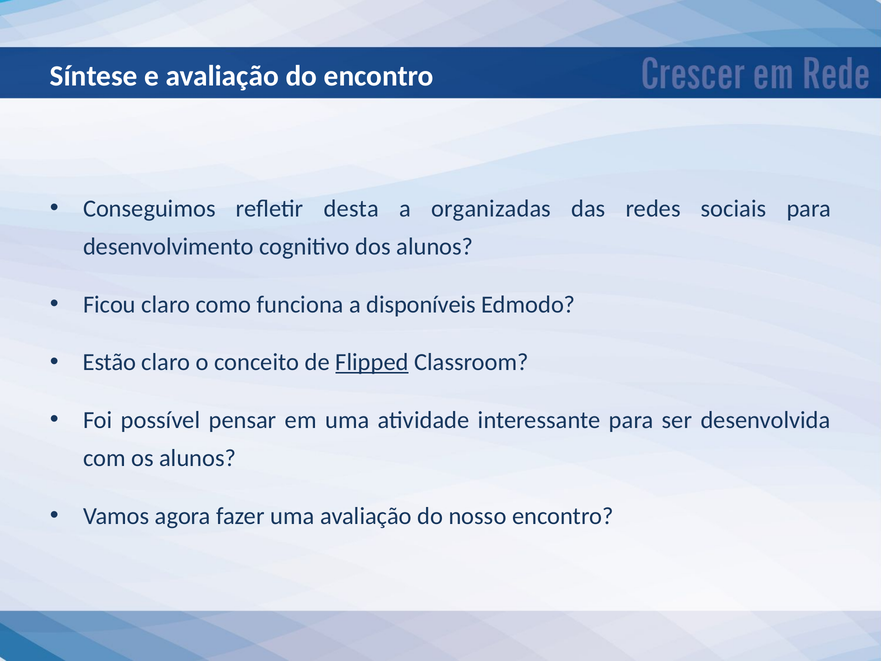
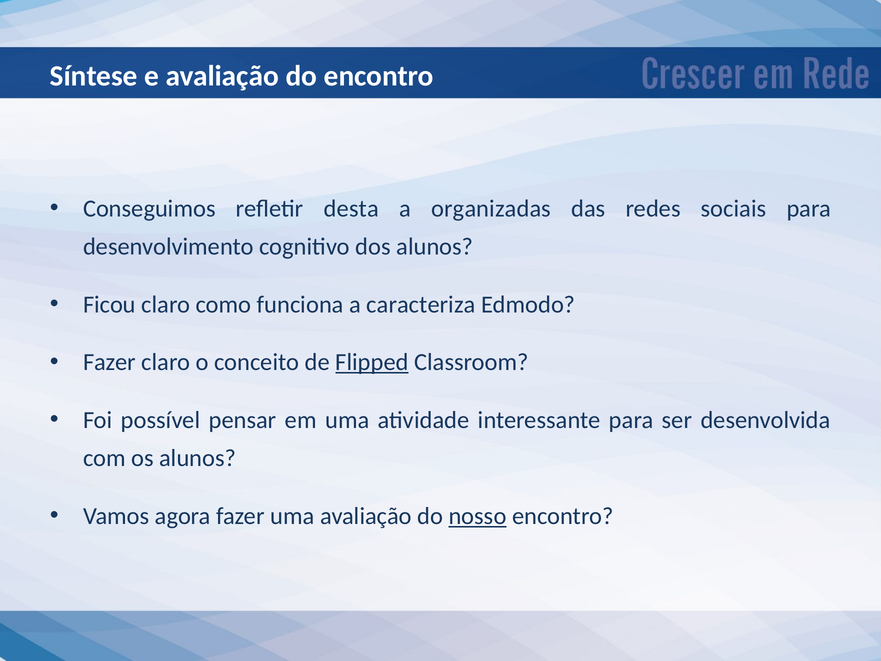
disponíveis: disponíveis -> caracteriza
Estão at (110, 362): Estão -> Fazer
nosso underline: none -> present
